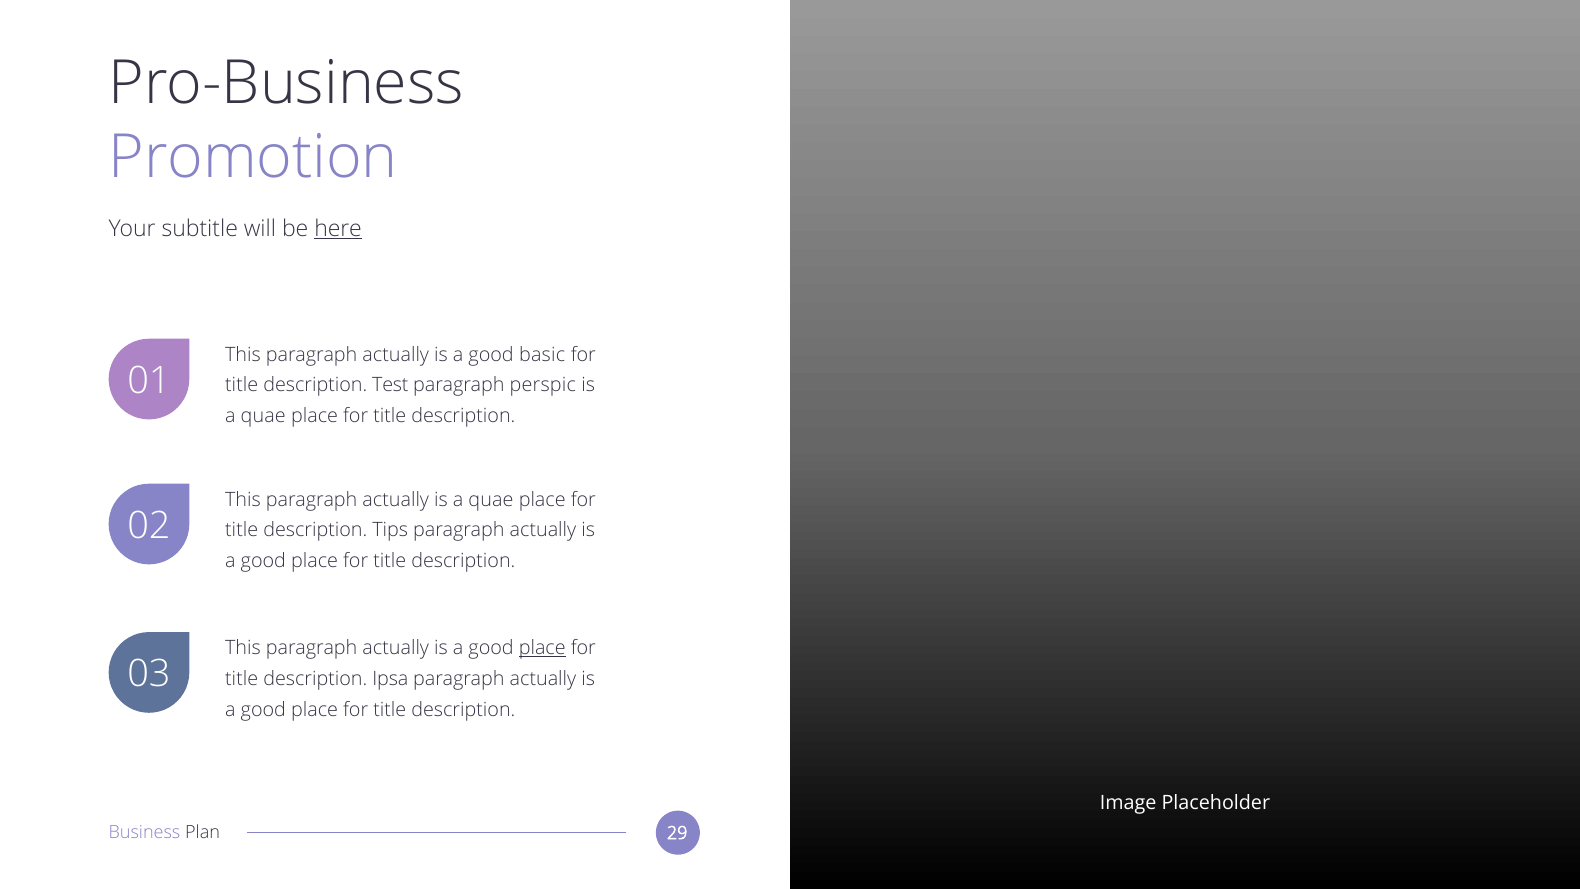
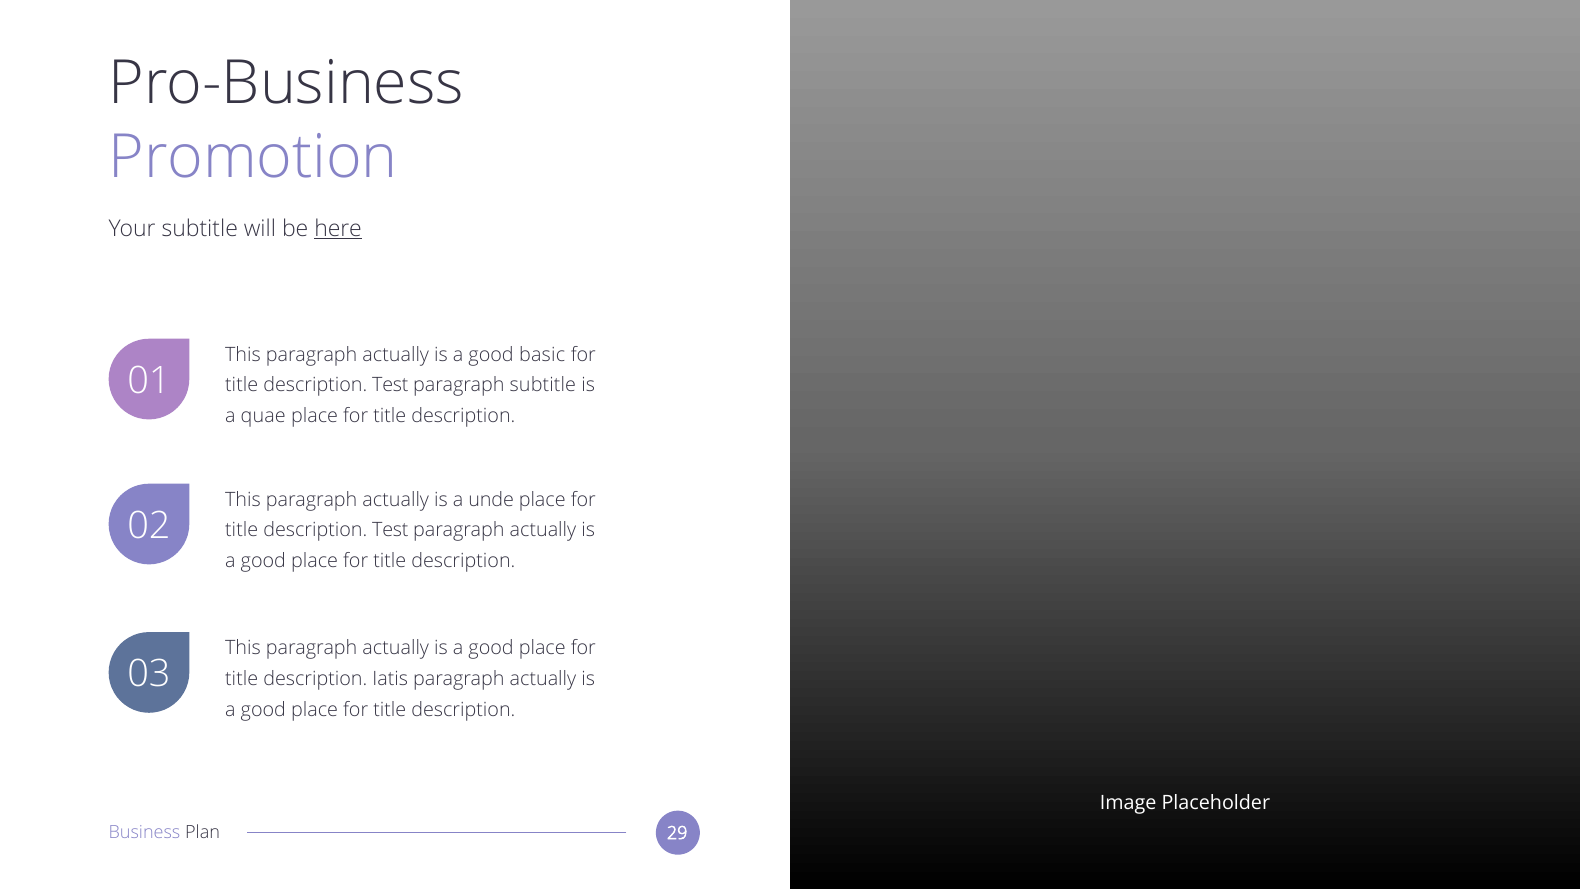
paragraph perspic: perspic -> subtitle
actually is a quae: quae -> unde
Tips at (390, 530): Tips -> Test
place at (542, 648) underline: present -> none
Ipsa: Ipsa -> Iatis
